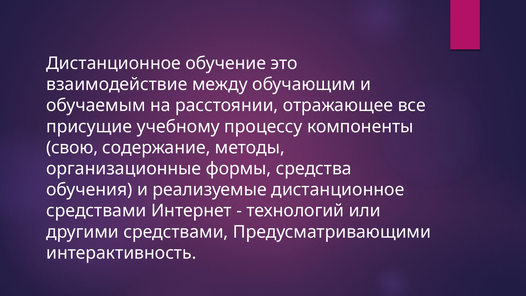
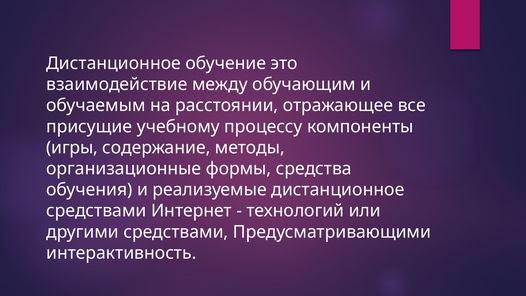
свою: свою -> игры
